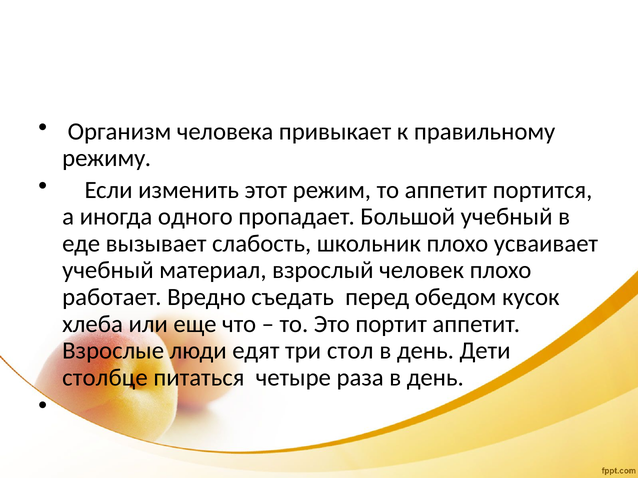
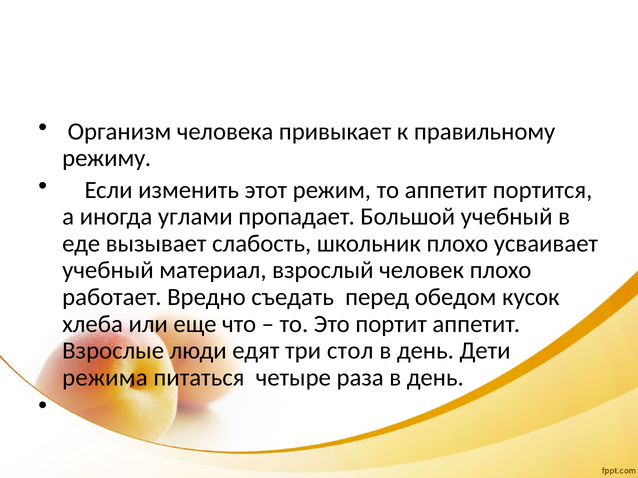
одного: одного -> углами
столбце: столбце -> режима
